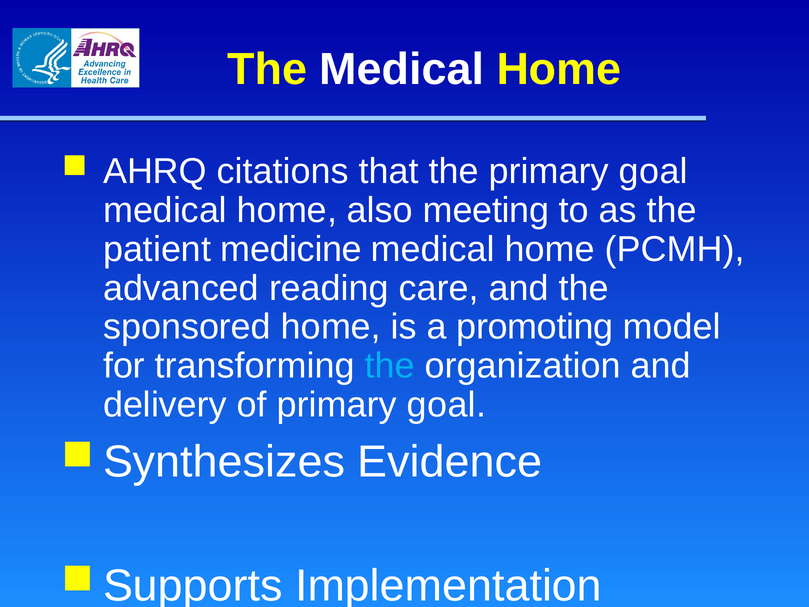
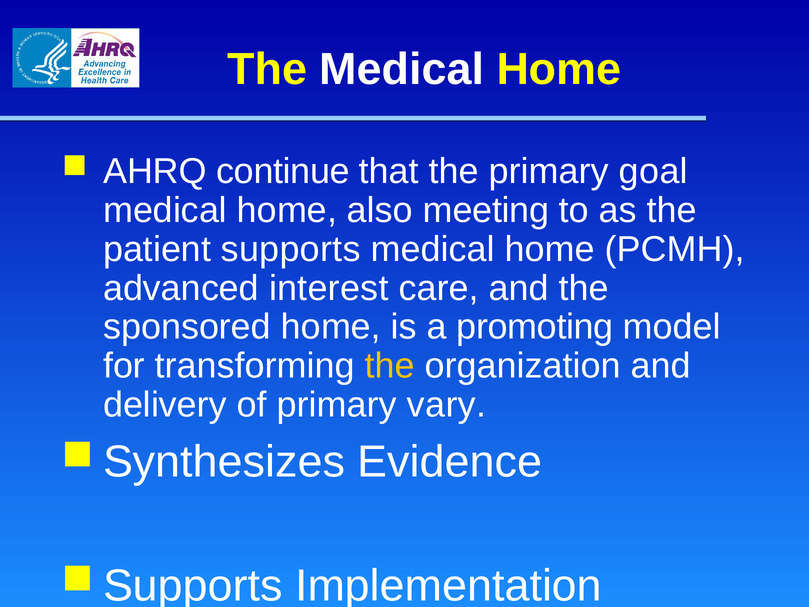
citations: citations -> continue
medicine: medicine -> supports
reading: reading -> interest
the at (390, 366) colour: light blue -> yellow
of primary goal: goal -> vary
